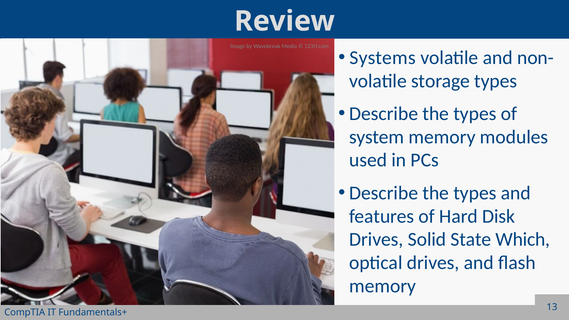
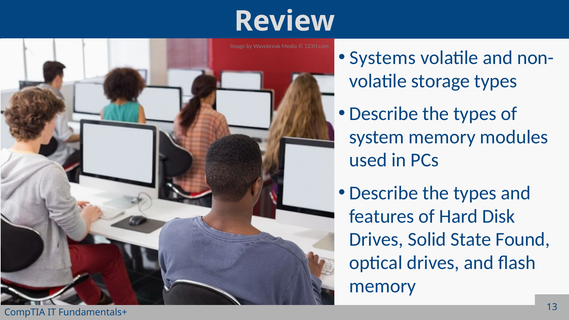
Which: Which -> Found
